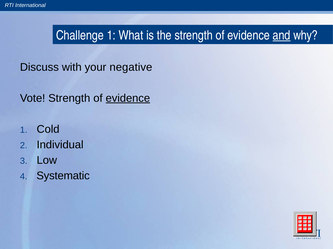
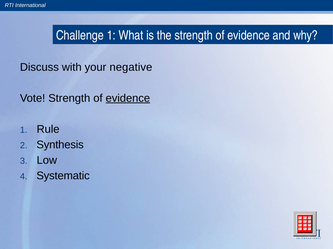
and underline: present -> none
Cold: Cold -> Rule
Individual: Individual -> Synthesis
